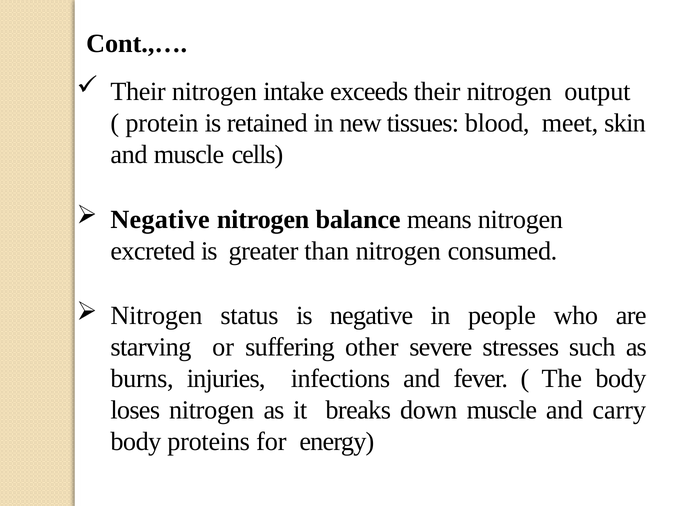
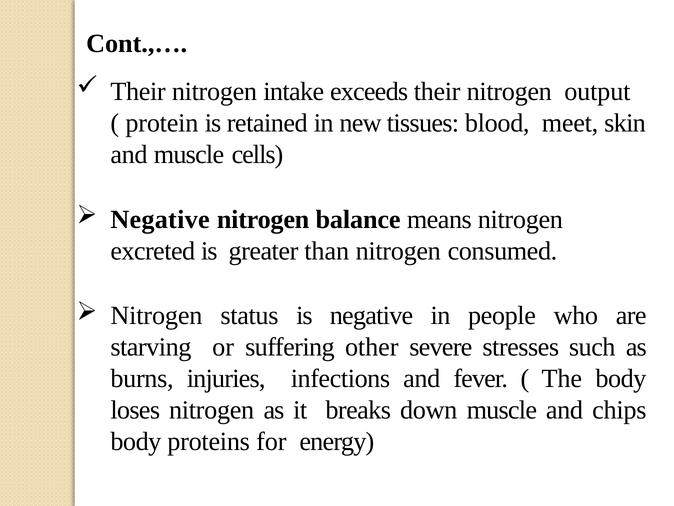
carry: carry -> chips
